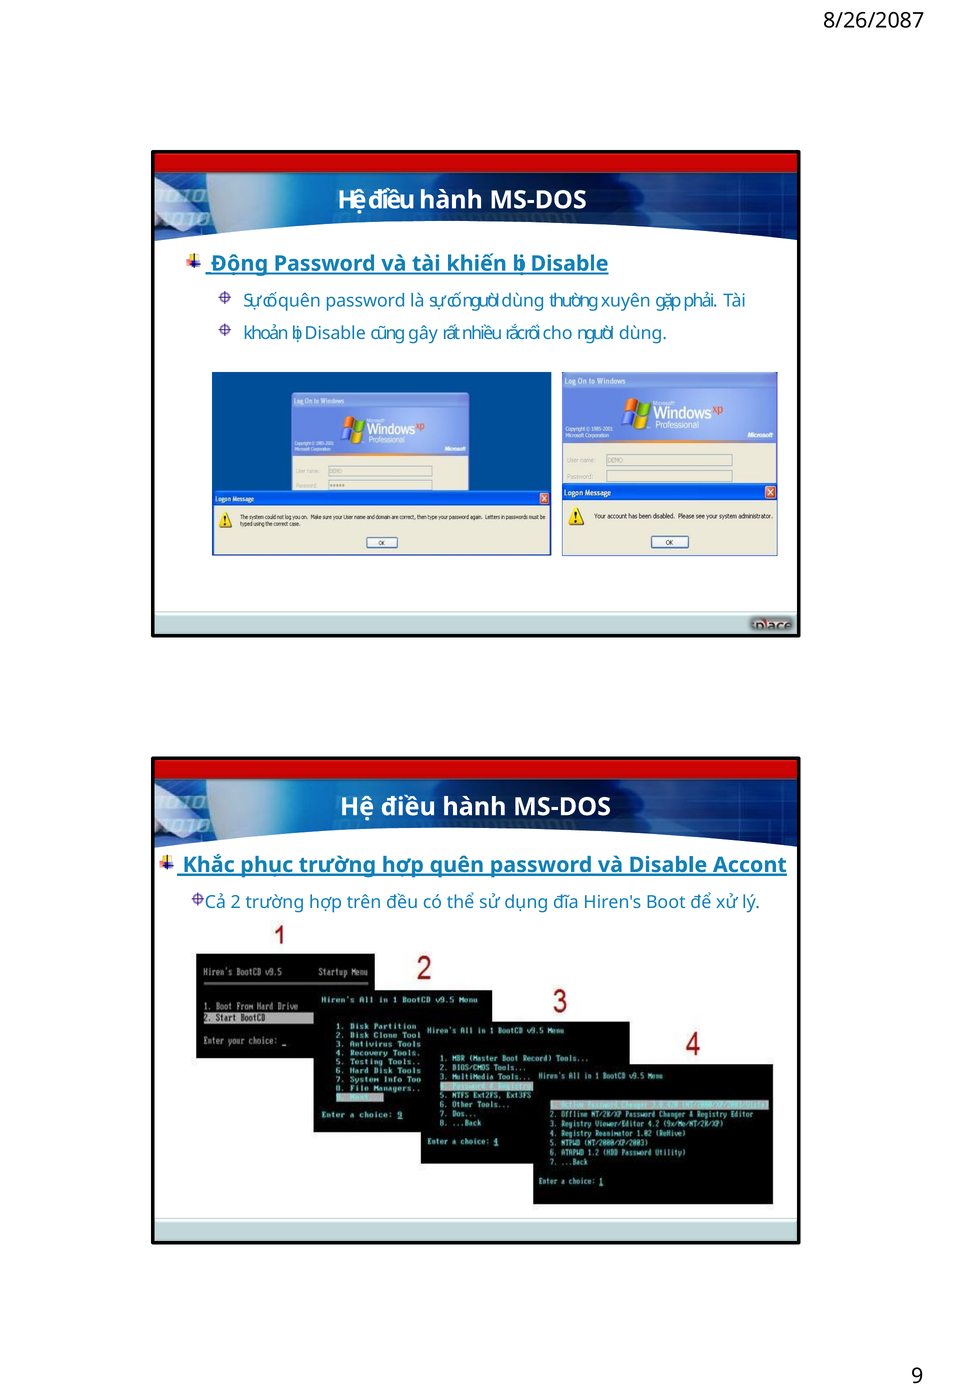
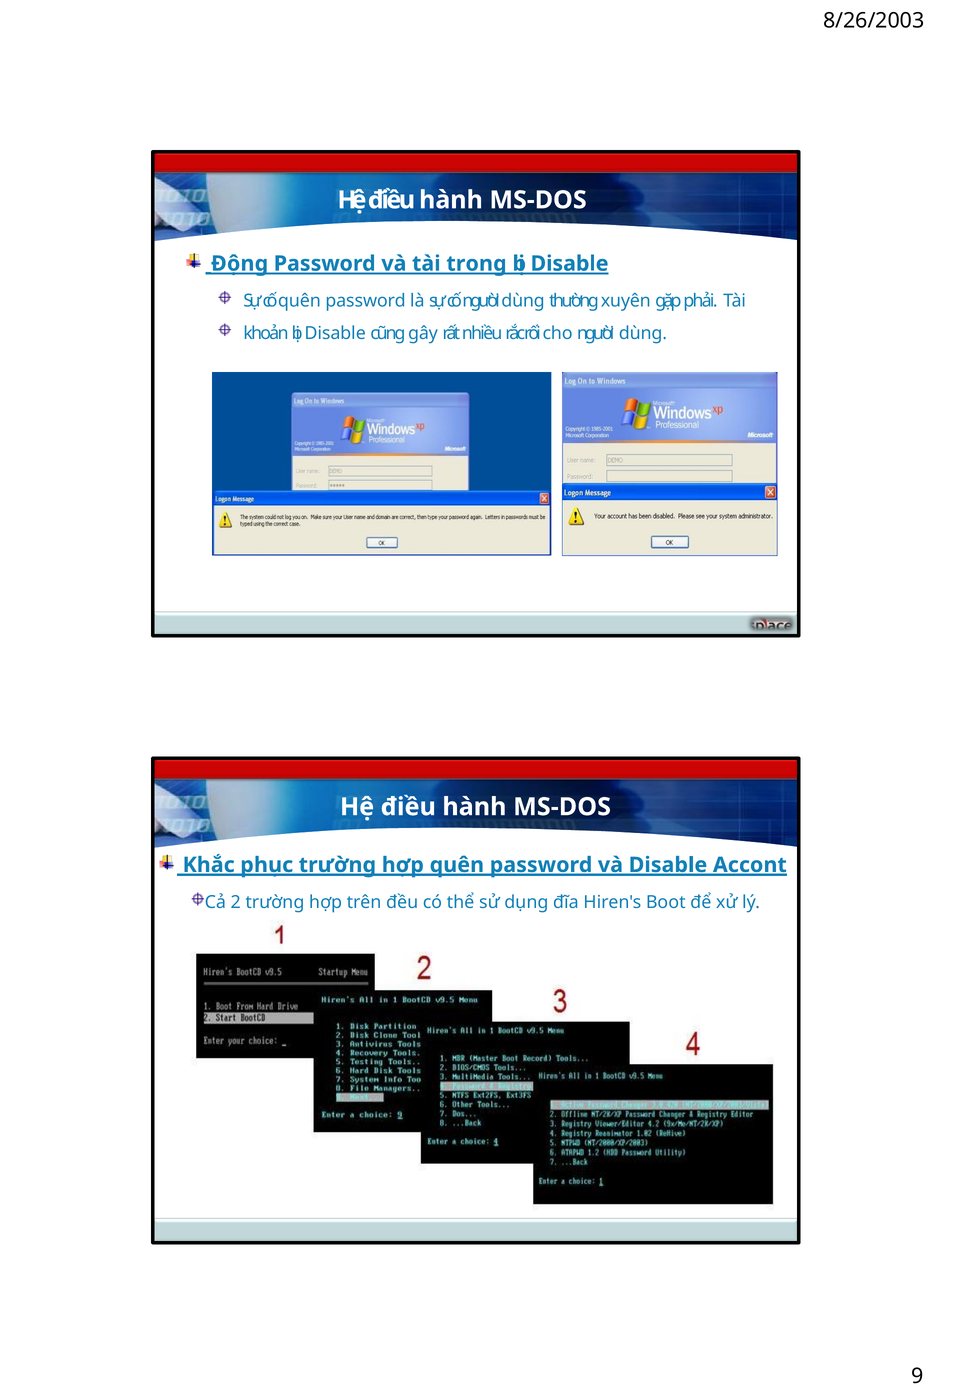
8/26/2087: 8/26/2087 -> 8/26/2003
khiến: khiến -> trong
